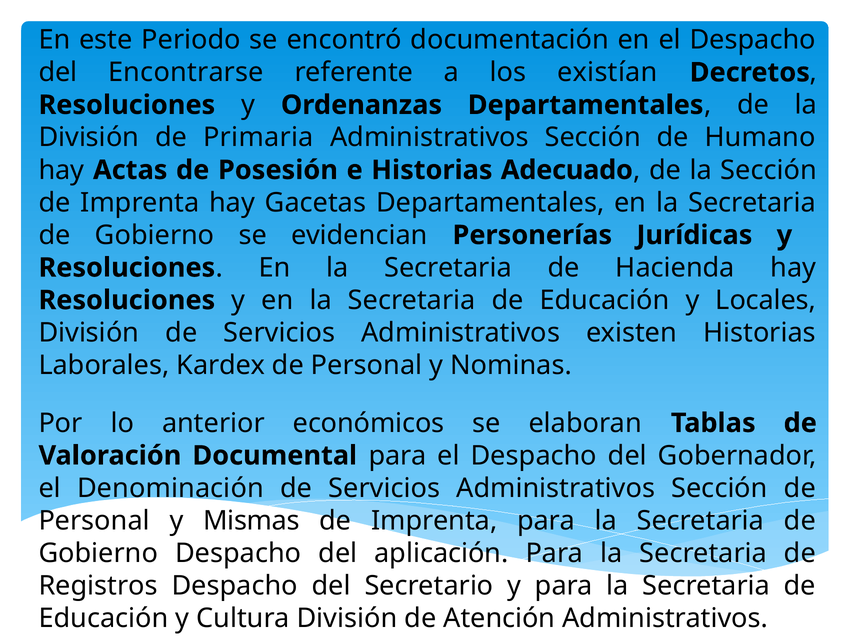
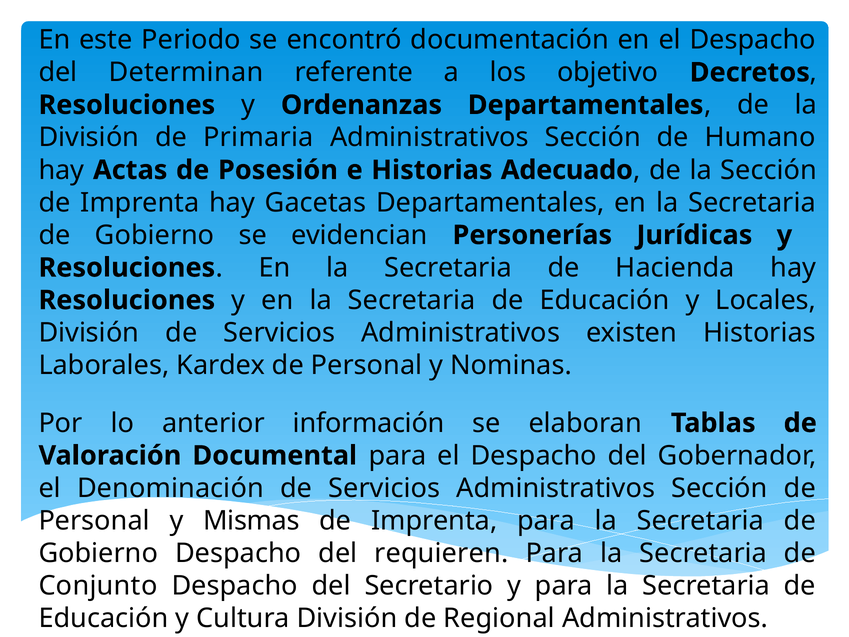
Encontrarse: Encontrarse -> Determinan
existían: existían -> objetivo
económicos: económicos -> información
aplicación: aplicación -> requieren
Registros: Registros -> Conjunto
Atención: Atención -> Regional
